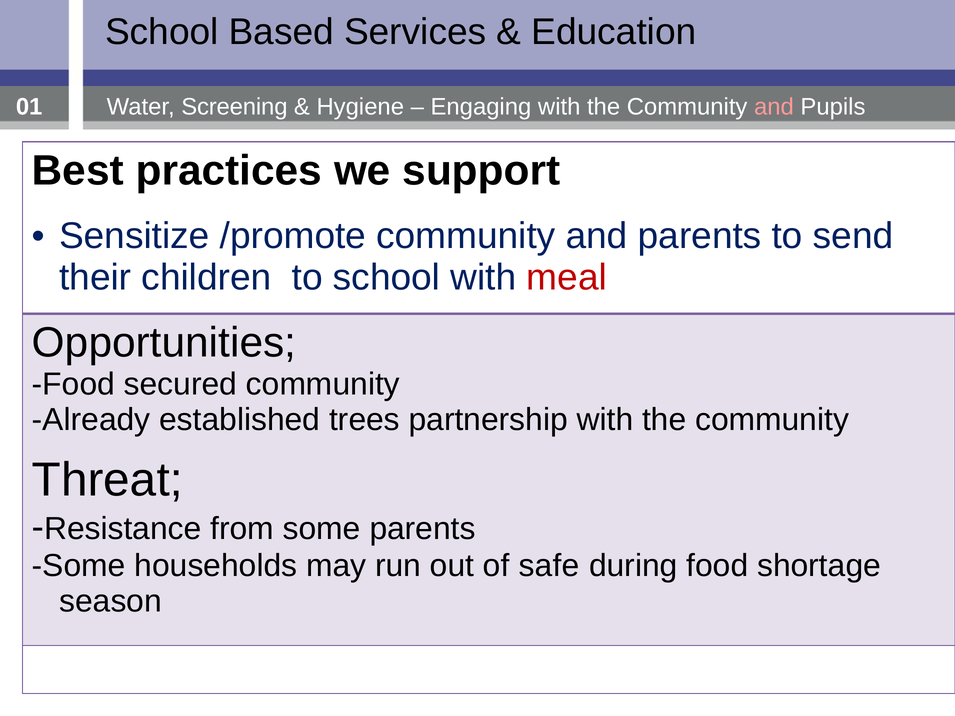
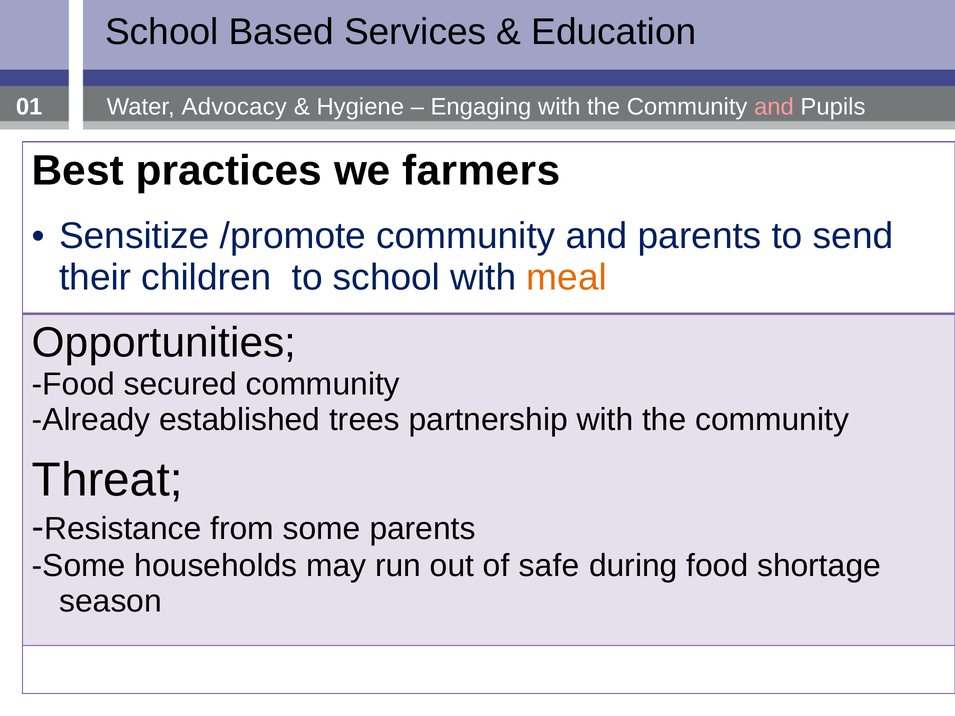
Screening: Screening -> Advocacy
support: support -> farmers
meal colour: red -> orange
